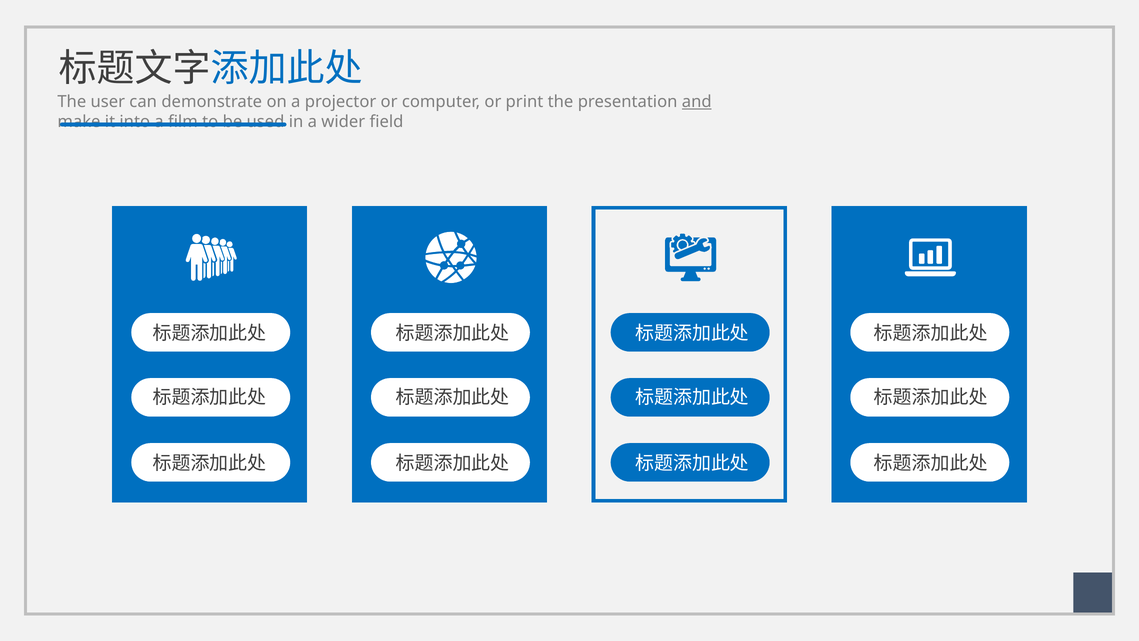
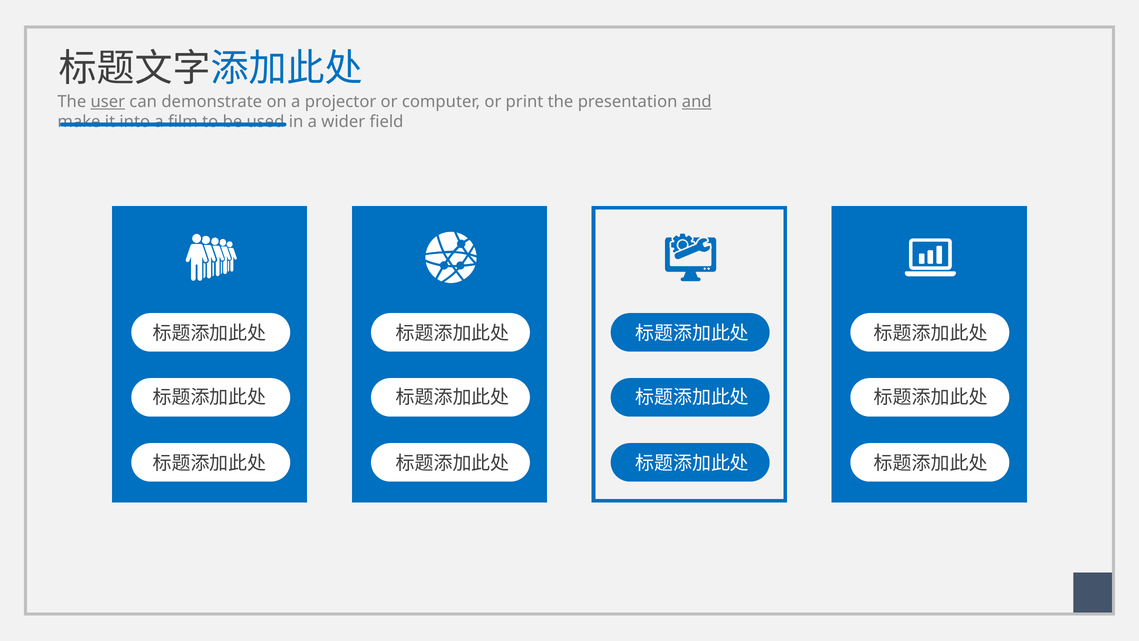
user underline: none -> present
